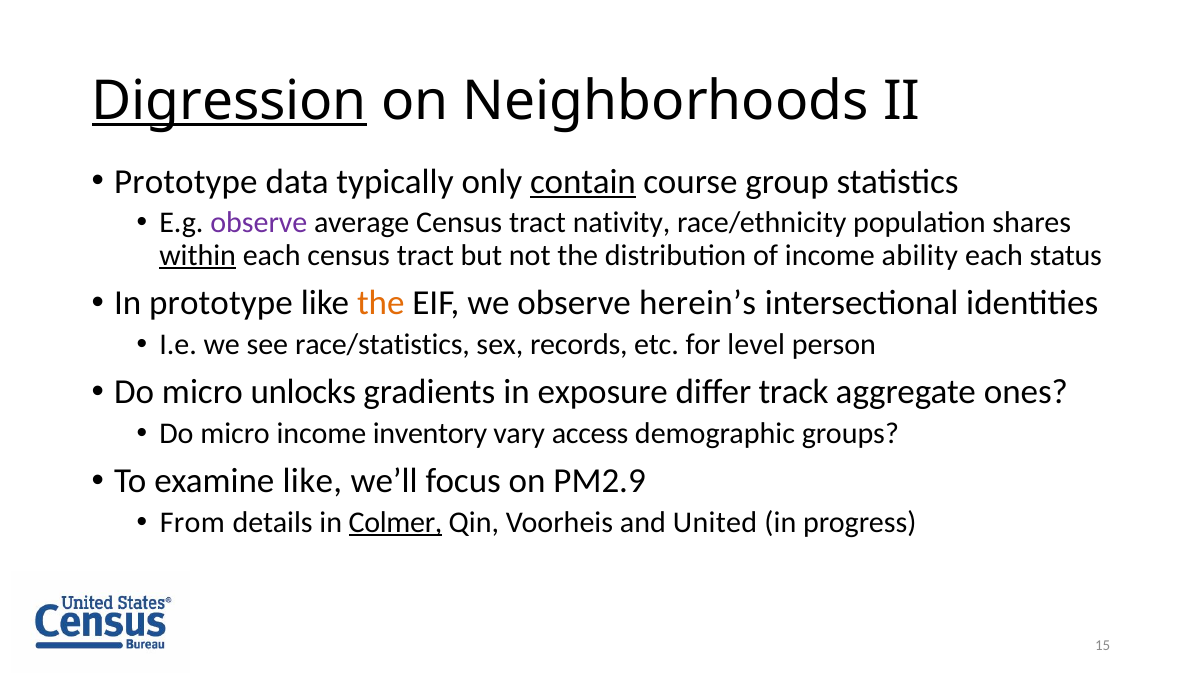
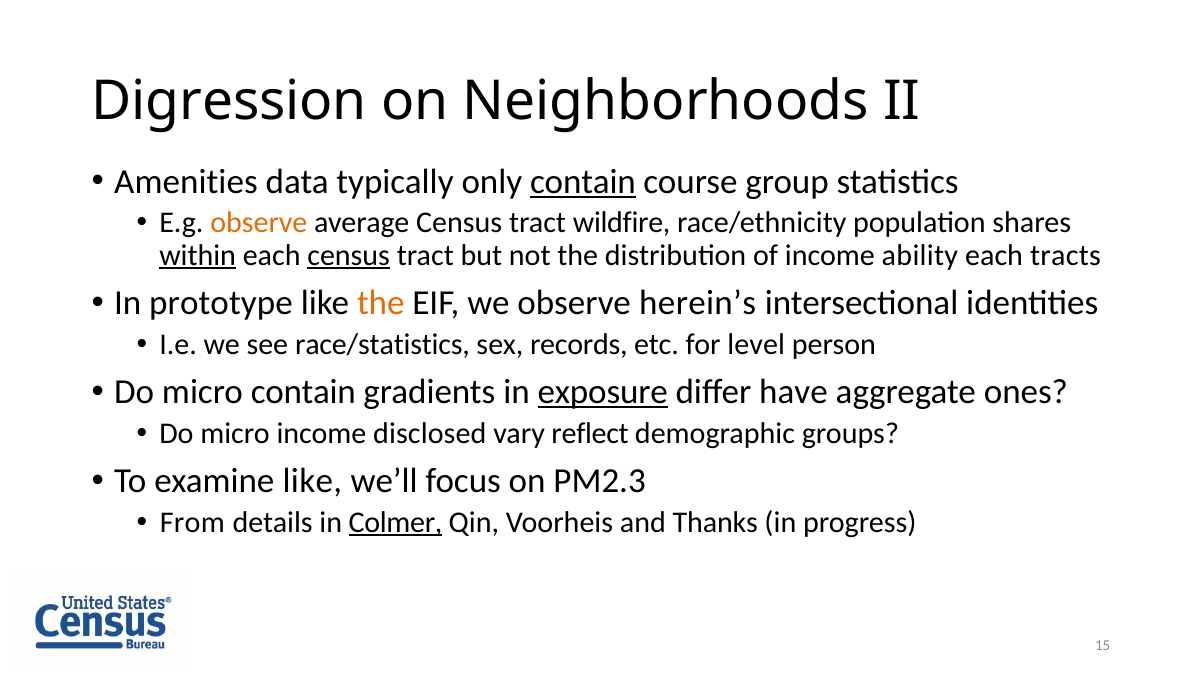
Digression underline: present -> none
Prototype at (186, 182): Prototype -> Amenities
observe at (259, 223) colour: purple -> orange
nativity: nativity -> wildfire
census at (349, 255) underline: none -> present
status: status -> tracts
micro unlocks: unlocks -> contain
exposure underline: none -> present
track: track -> have
inventory: inventory -> disclosed
access: access -> reflect
PM2.9: PM2.9 -> PM2.3
United: United -> Thanks
